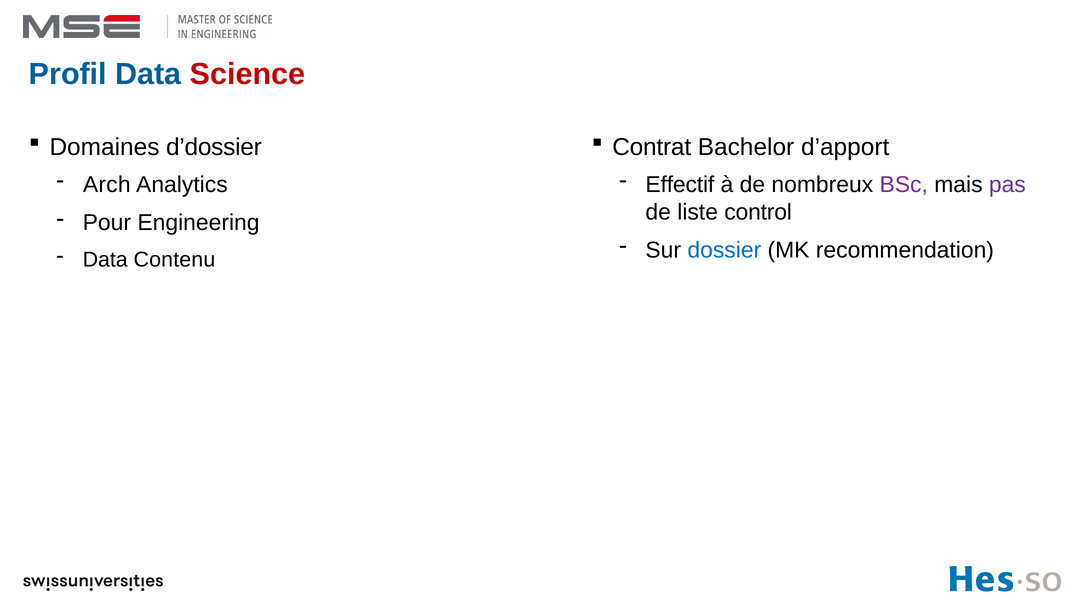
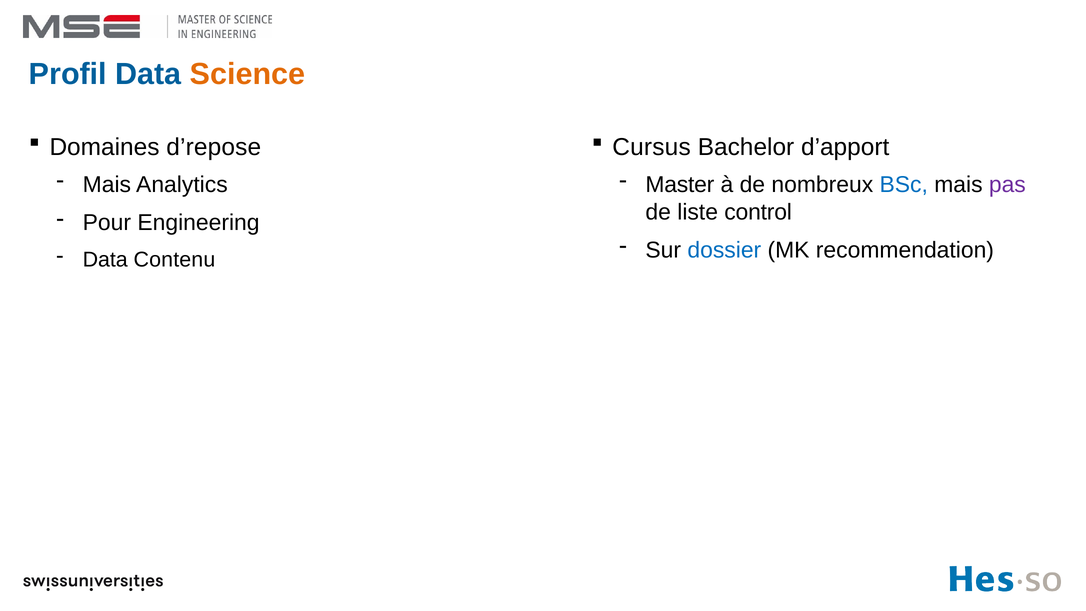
Science colour: red -> orange
d’dossier: d’dossier -> d’repose
Contrat: Contrat -> Cursus
Effectif: Effectif -> Master
BSc colour: purple -> blue
Arch at (107, 184): Arch -> Mais
